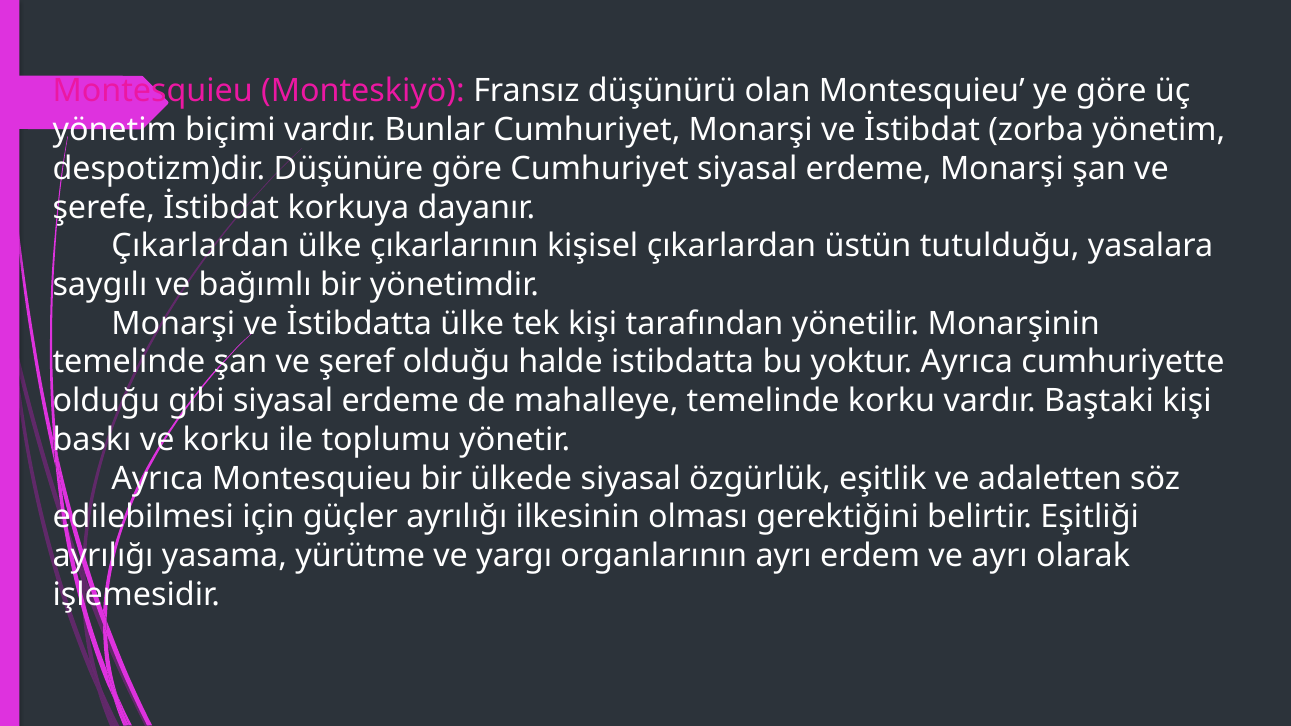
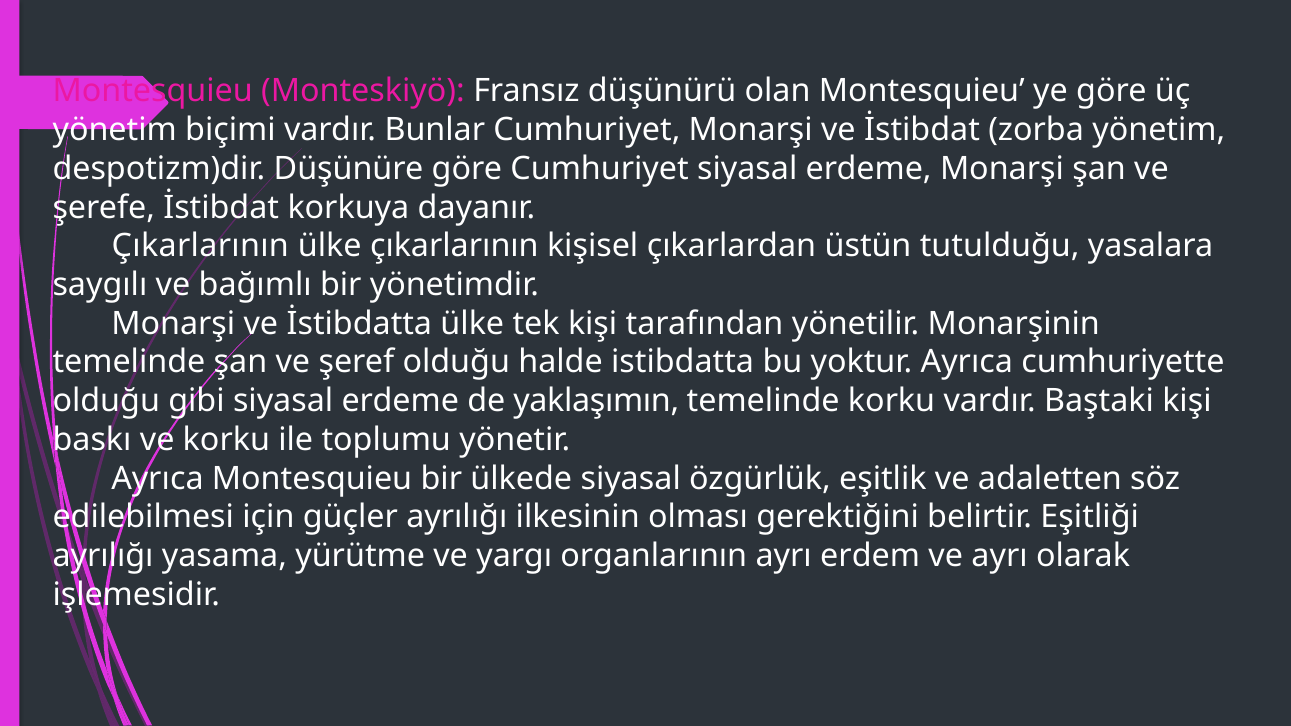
Çıkarlardan at (200, 246): Çıkarlardan -> Çıkarlarının
mahalleye: mahalleye -> yaklaşımın
